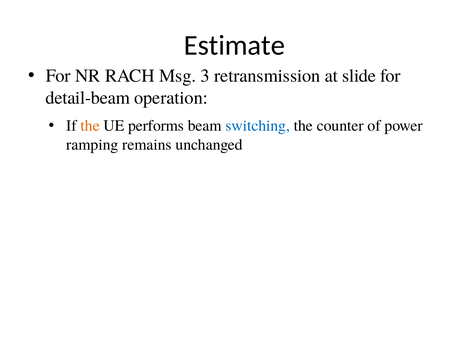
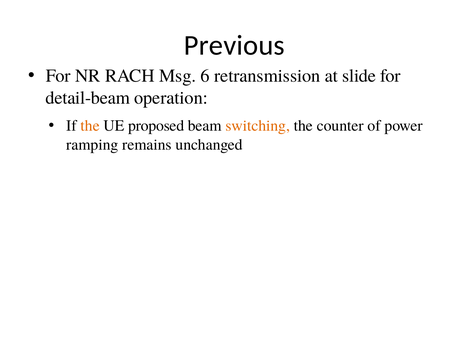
Estimate: Estimate -> Previous
3: 3 -> 6
performs: performs -> proposed
switching colour: blue -> orange
